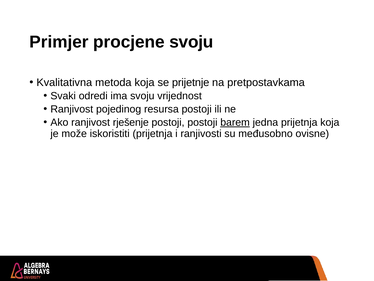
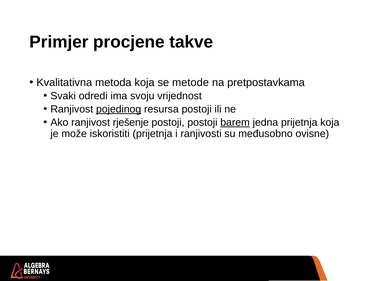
procjene svoju: svoju -> takve
prijetnje: prijetnje -> metode
pojedinog underline: none -> present
